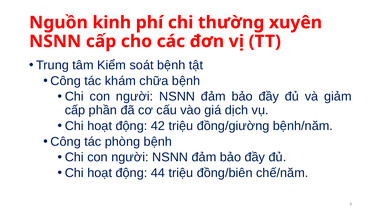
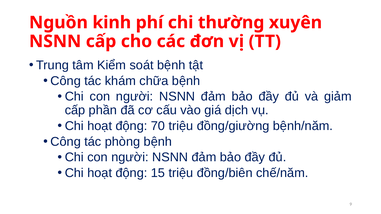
42: 42 -> 70
44: 44 -> 15
